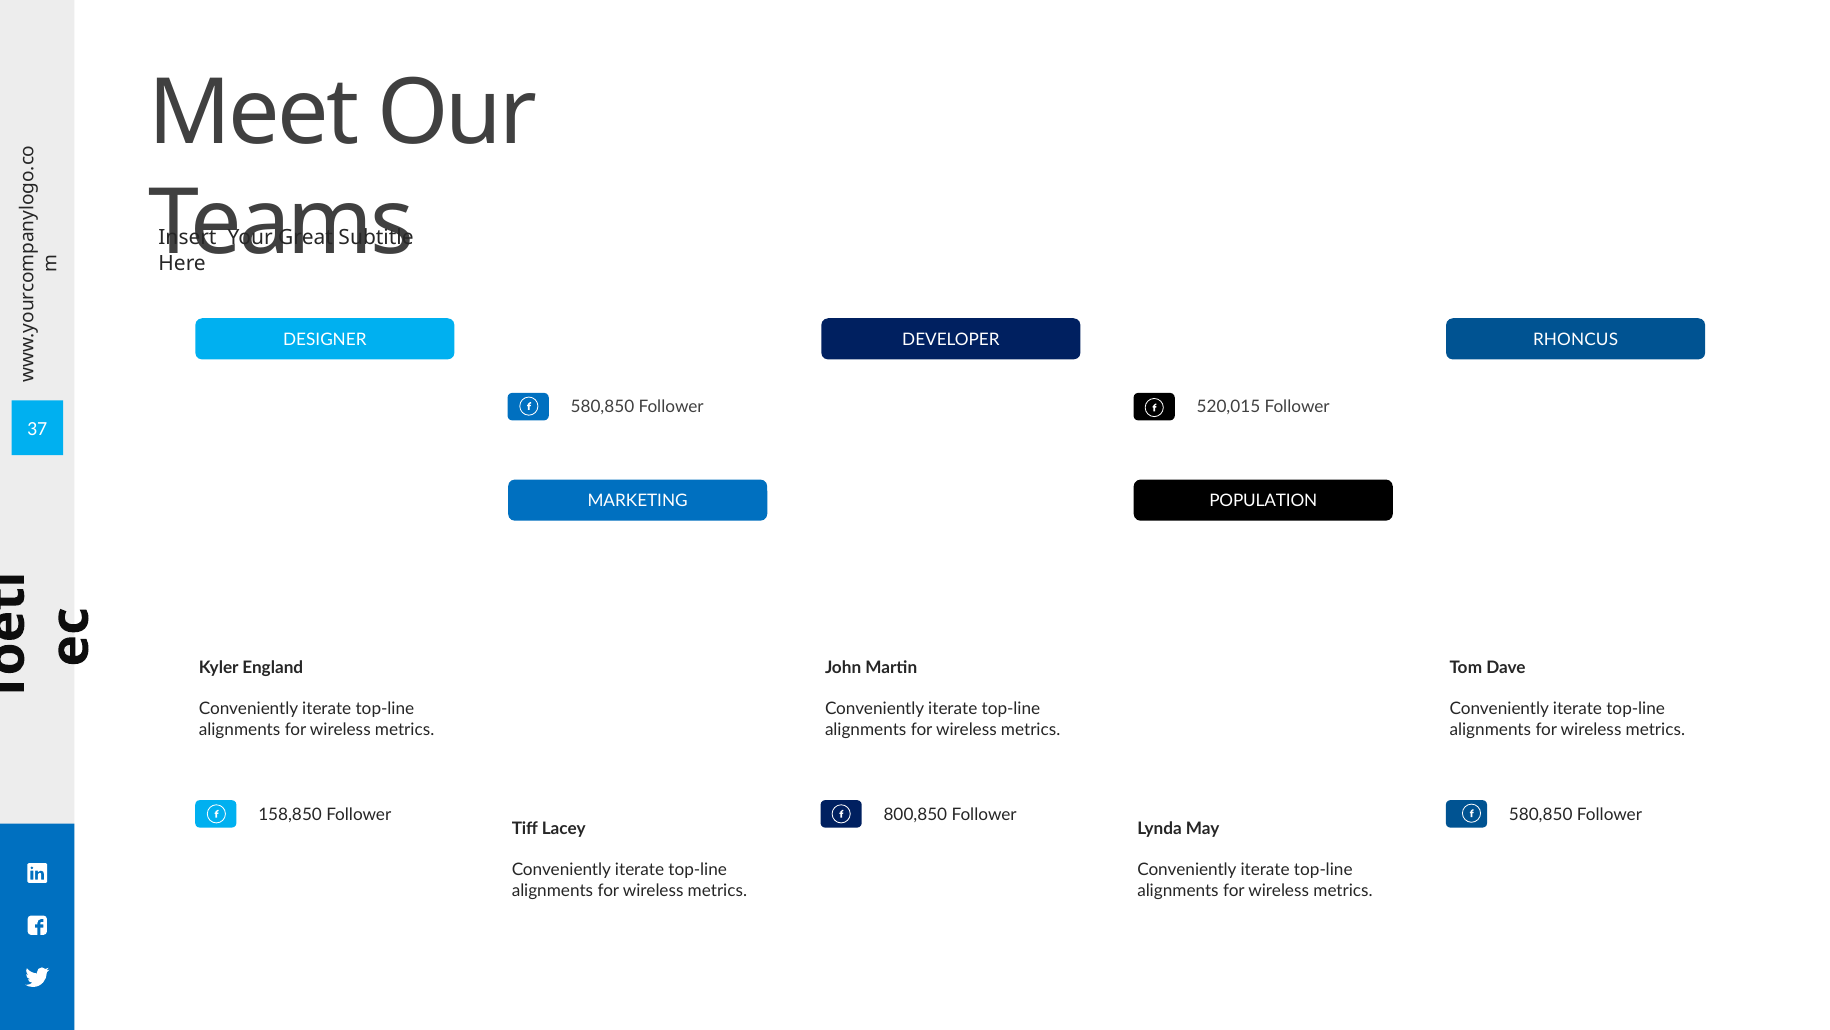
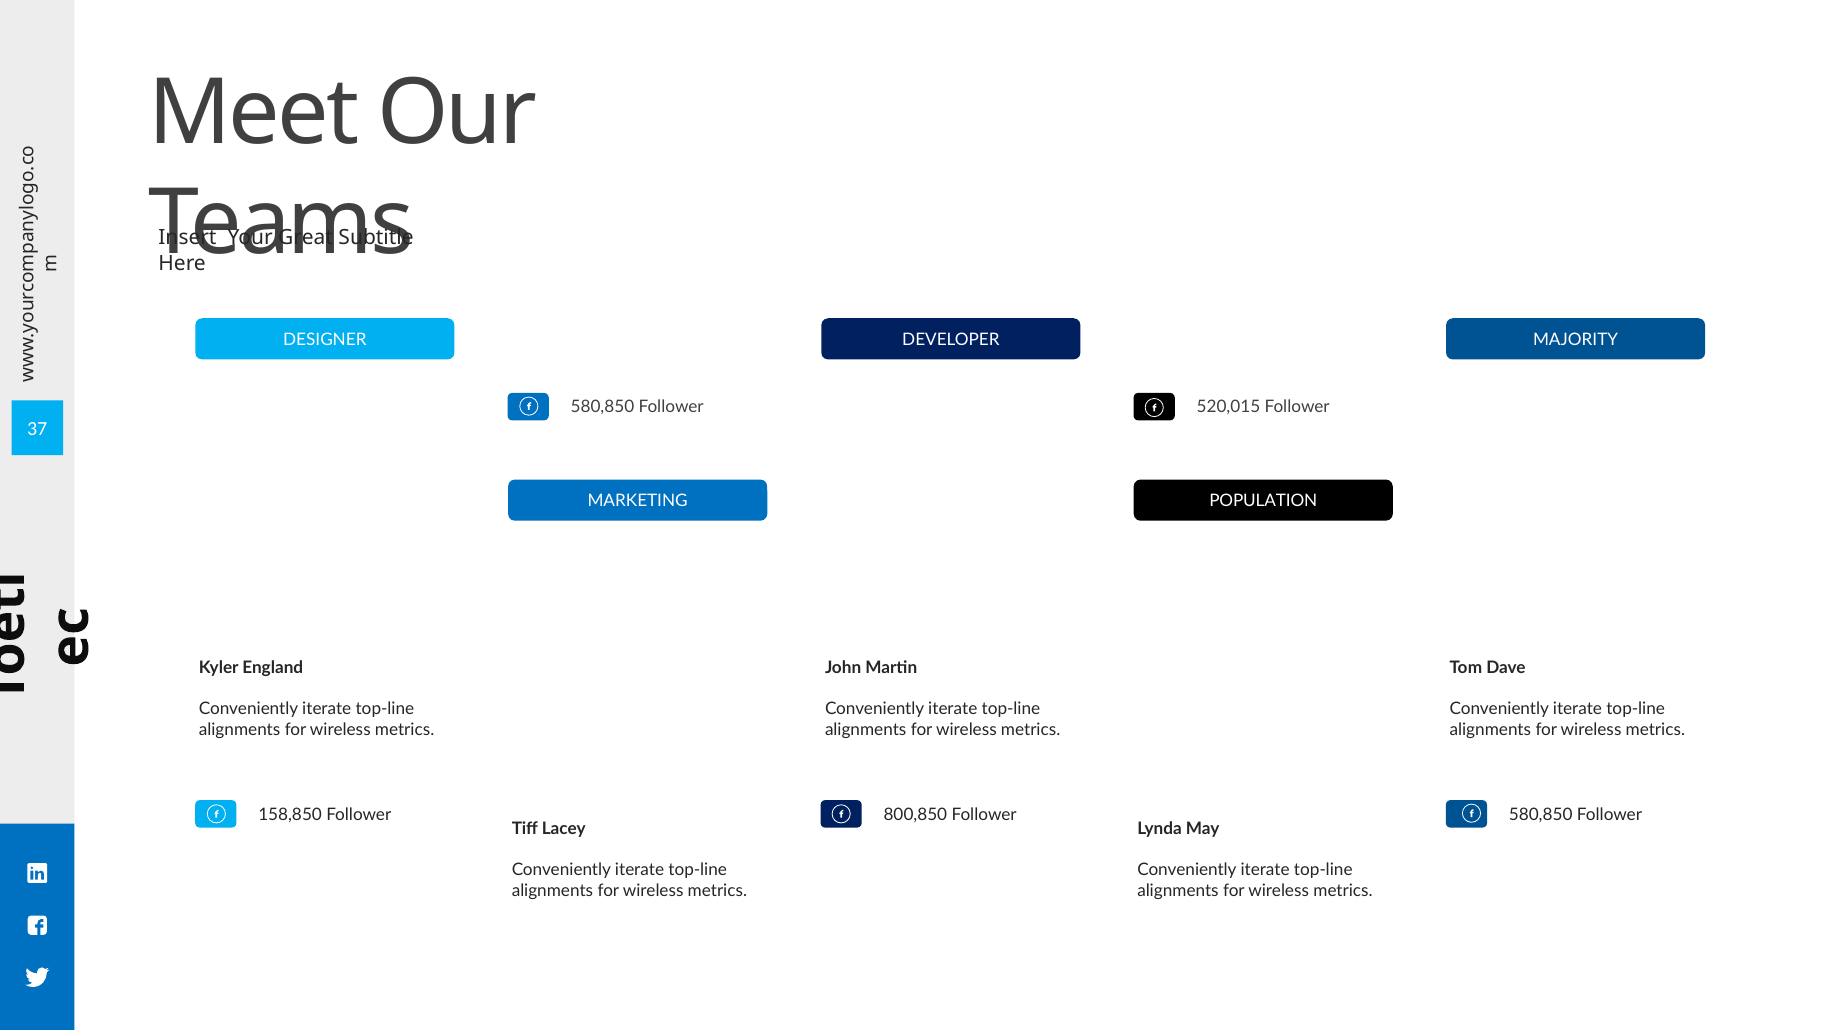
RHONCUS: RHONCUS -> MAJORITY
